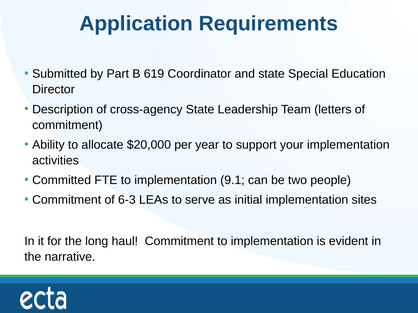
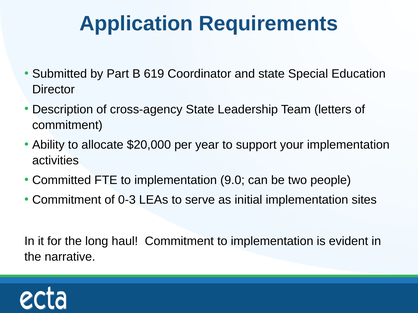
9.1: 9.1 -> 9.0
6-3: 6-3 -> 0-3
